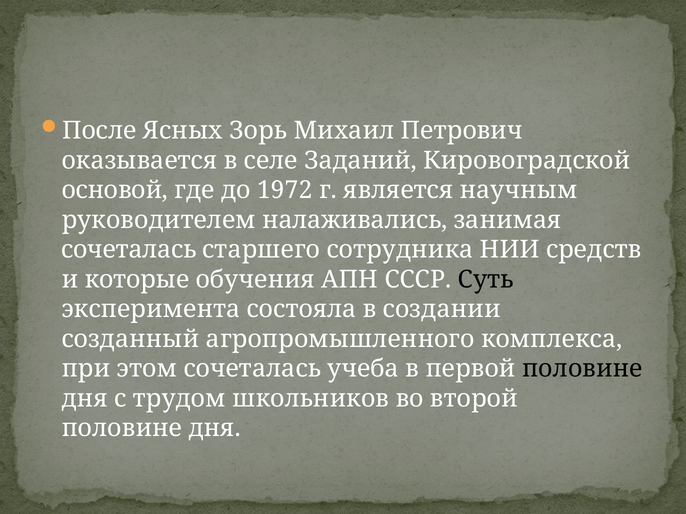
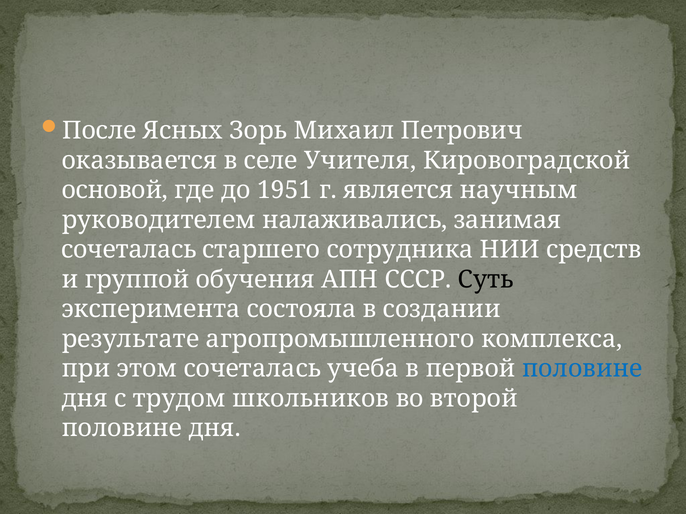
Заданий: Заданий -> Учителя
1972: 1972 -> 1951
которые: которые -> группой
созданный: созданный -> результате
половине at (582, 369) colour: black -> blue
